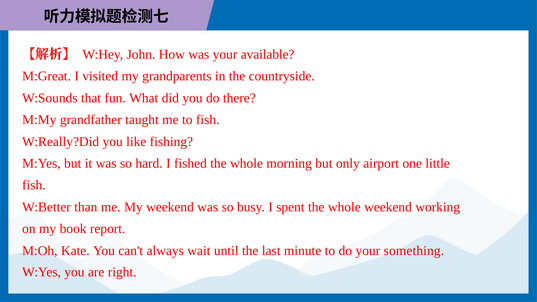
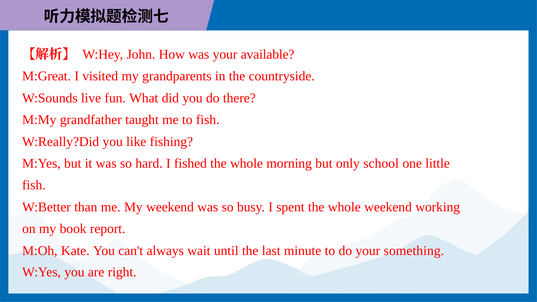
that: that -> live
airport: airport -> school
